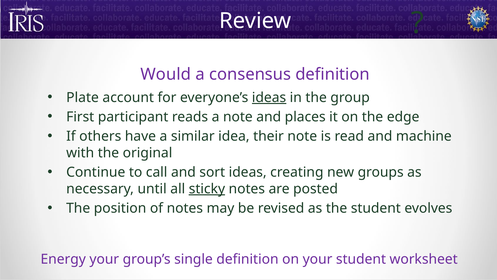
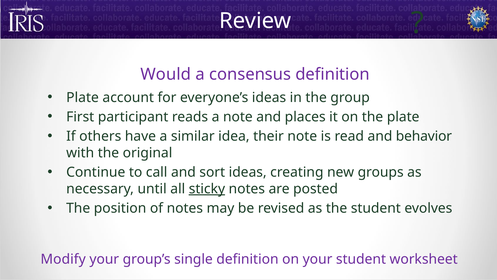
ideas at (269, 97) underline: present -> none
the edge: edge -> plate
machine: machine -> behavior
Energy: Energy -> Modify
